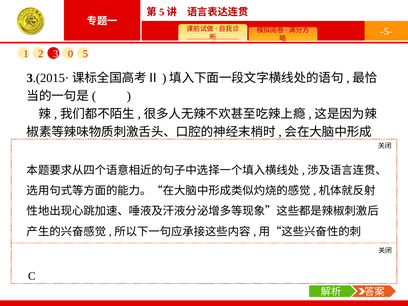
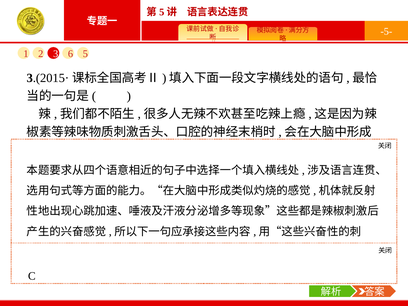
0: 0 -> 6
